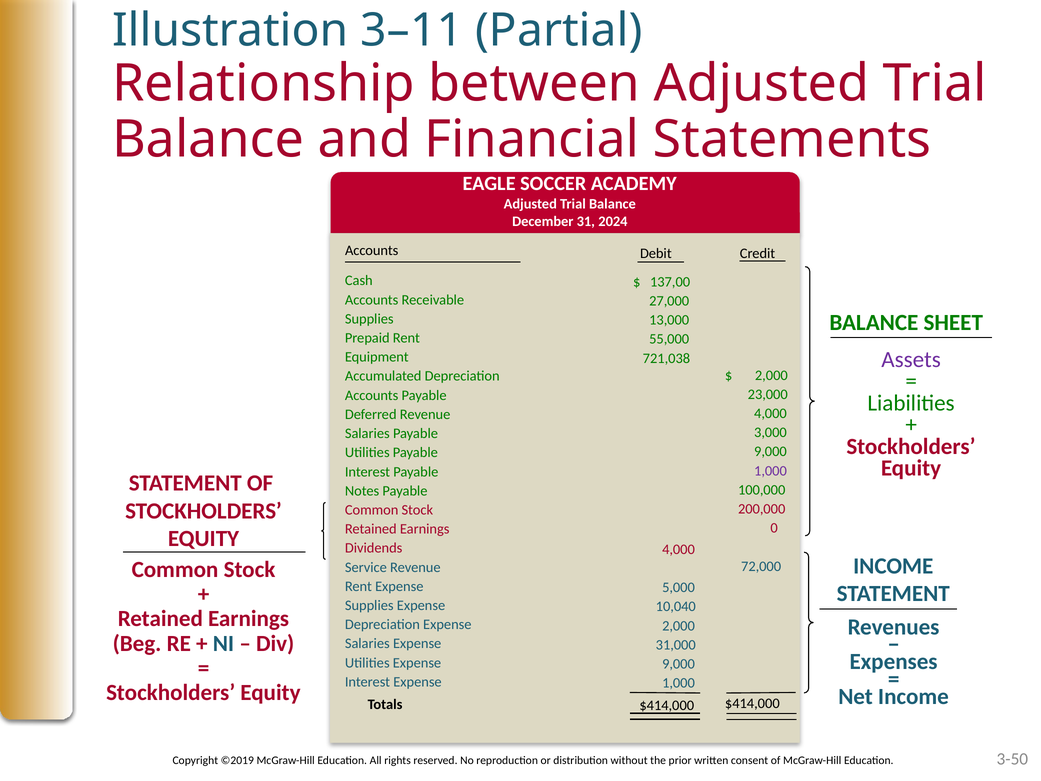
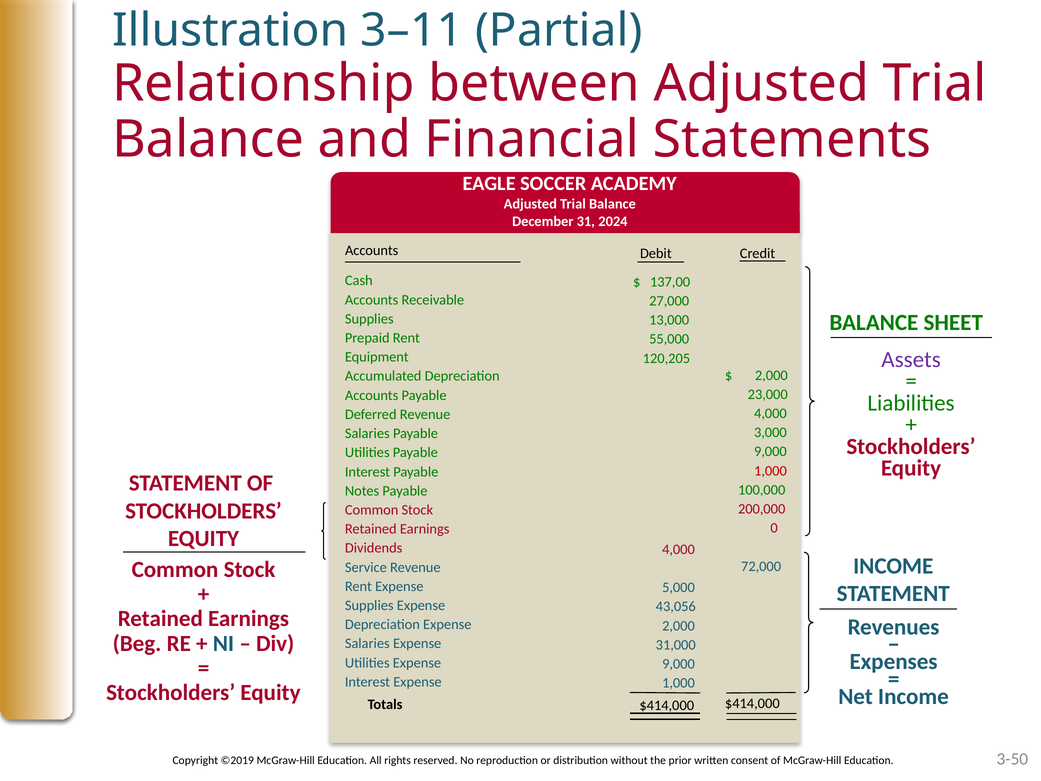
721,038: 721,038 -> 120,205
1,000 at (770, 471) colour: purple -> red
10,040: 10,040 -> 43,056
